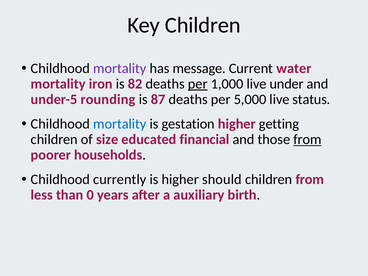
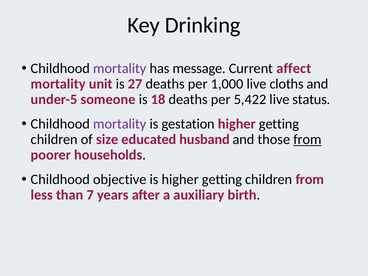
Key Children: Children -> Drinking
water: water -> affect
iron: iron -> unit
82: 82 -> 27
per at (198, 84) underline: present -> none
under: under -> cloths
rounding: rounding -> someone
87: 87 -> 18
5,000: 5,000 -> 5,422
mortality at (120, 124) colour: blue -> purple
financial: financial -> husband
currently: currently -> objective
is higher should: should -> getting
0: 0 -> 7
